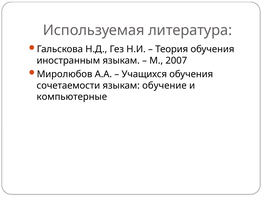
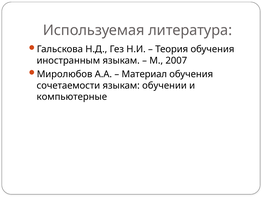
Учащихся: Учащихся -> Материал
обучение: обучение -> обучении
